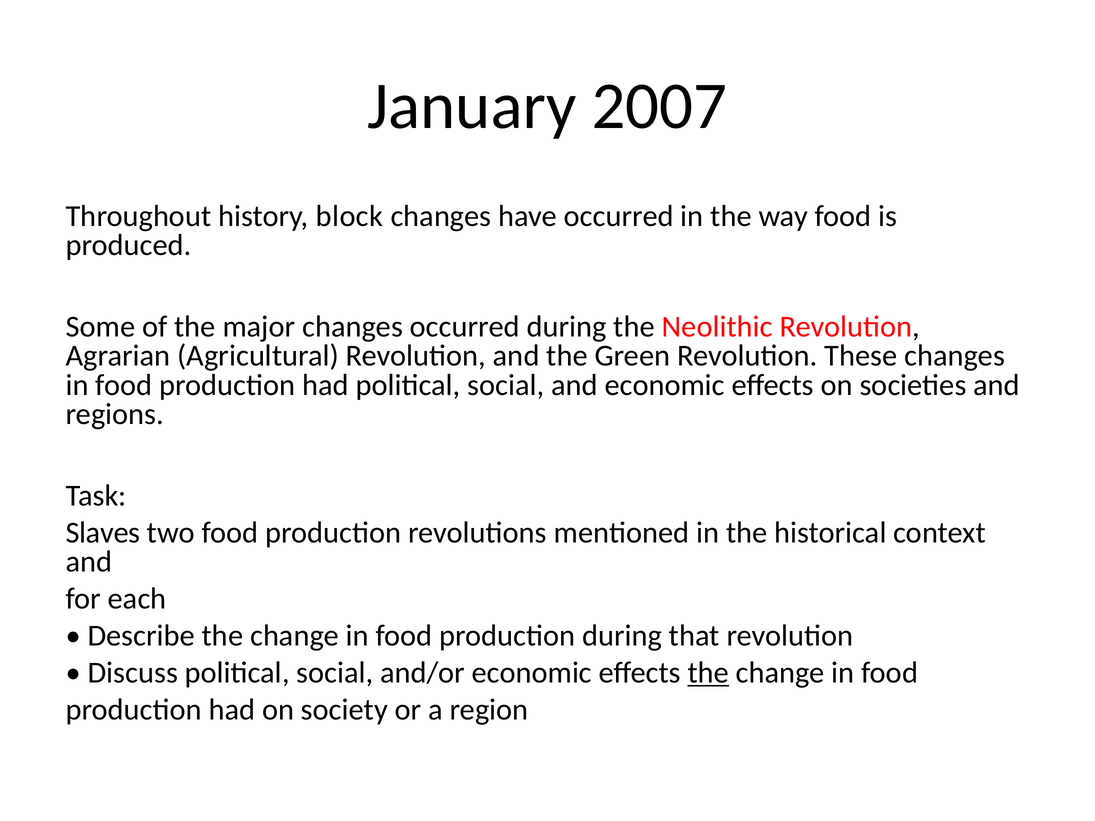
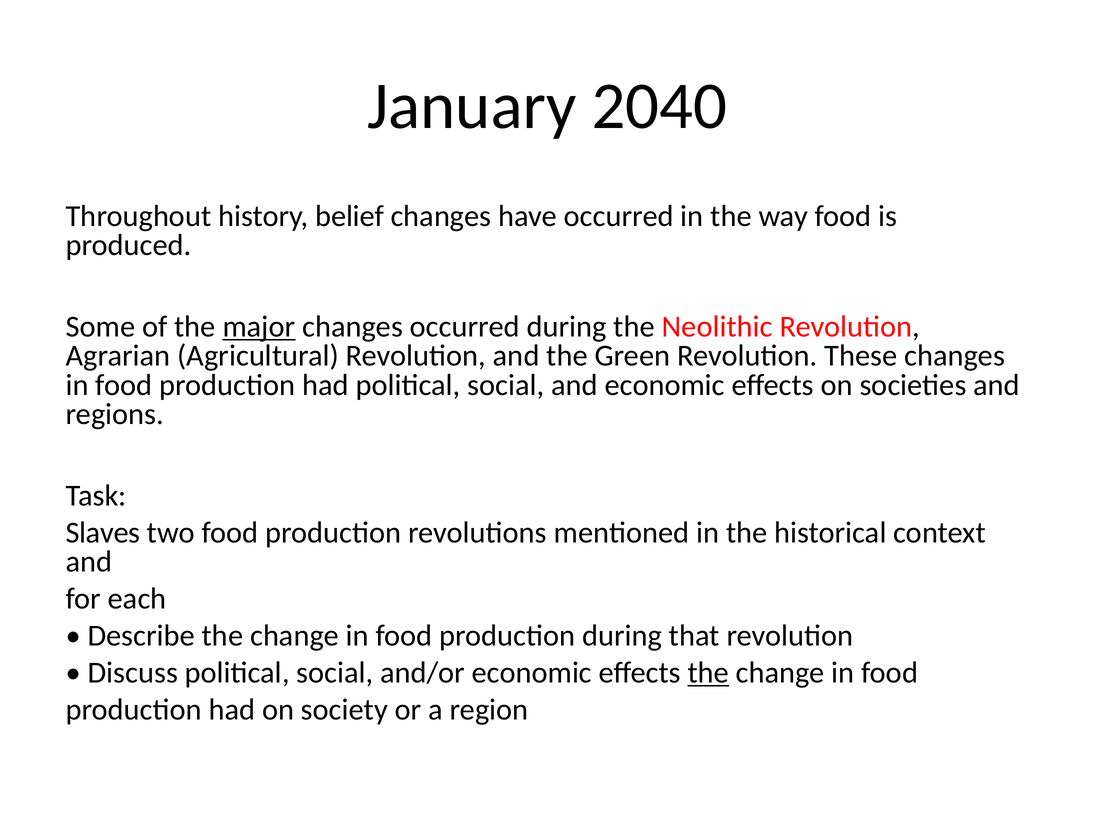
2007: 2007 -> 2040
block: block -> belief
major underline: none -> present
